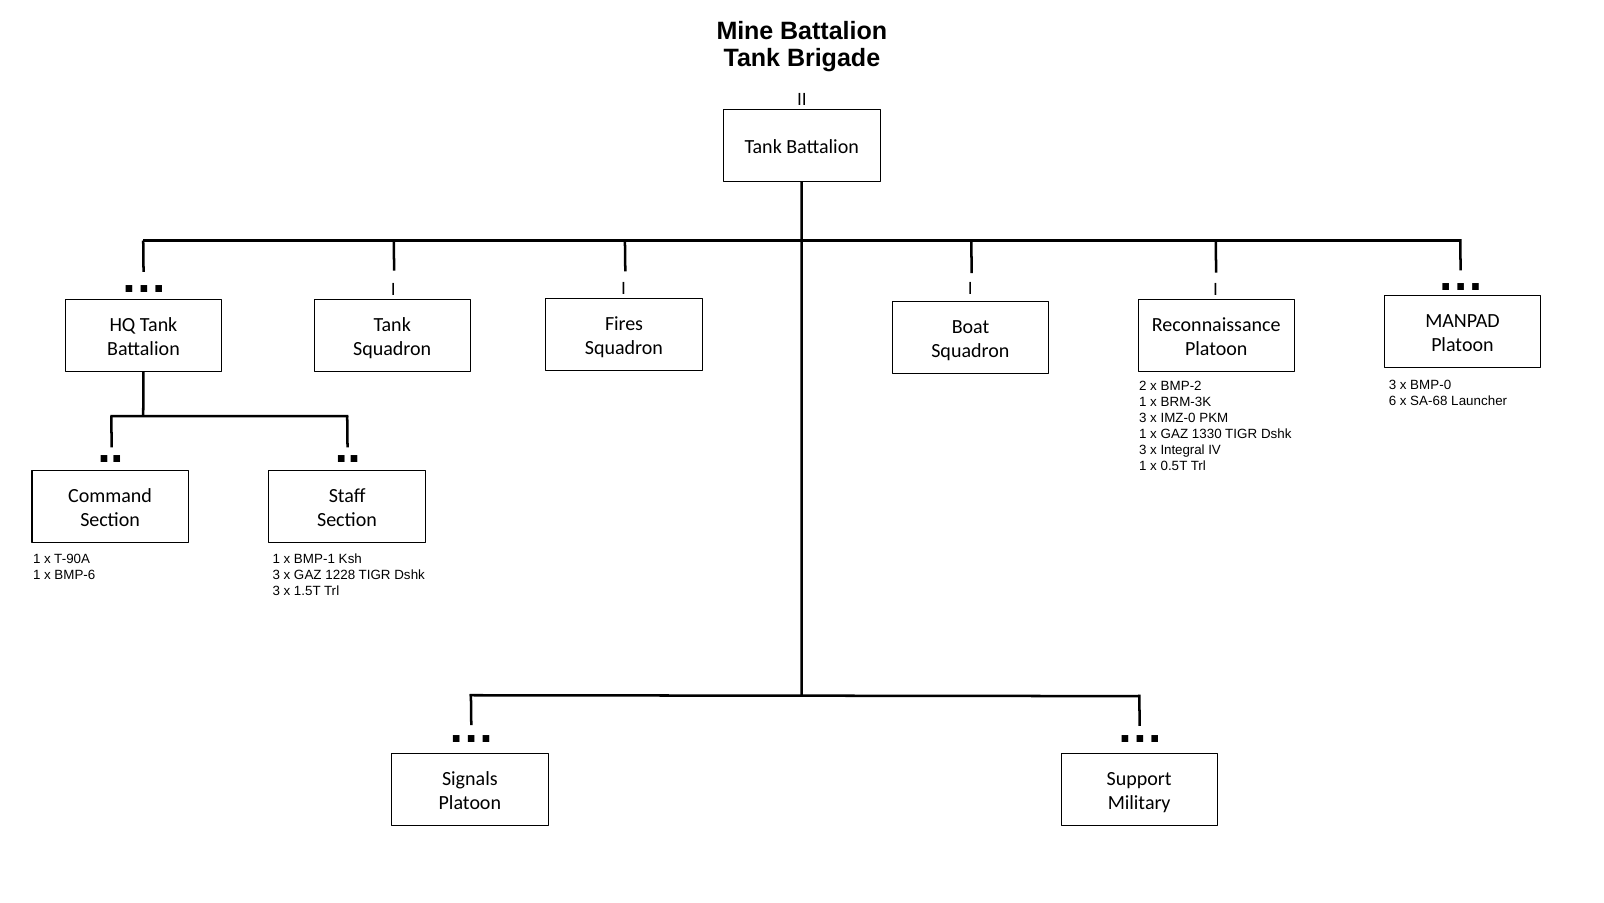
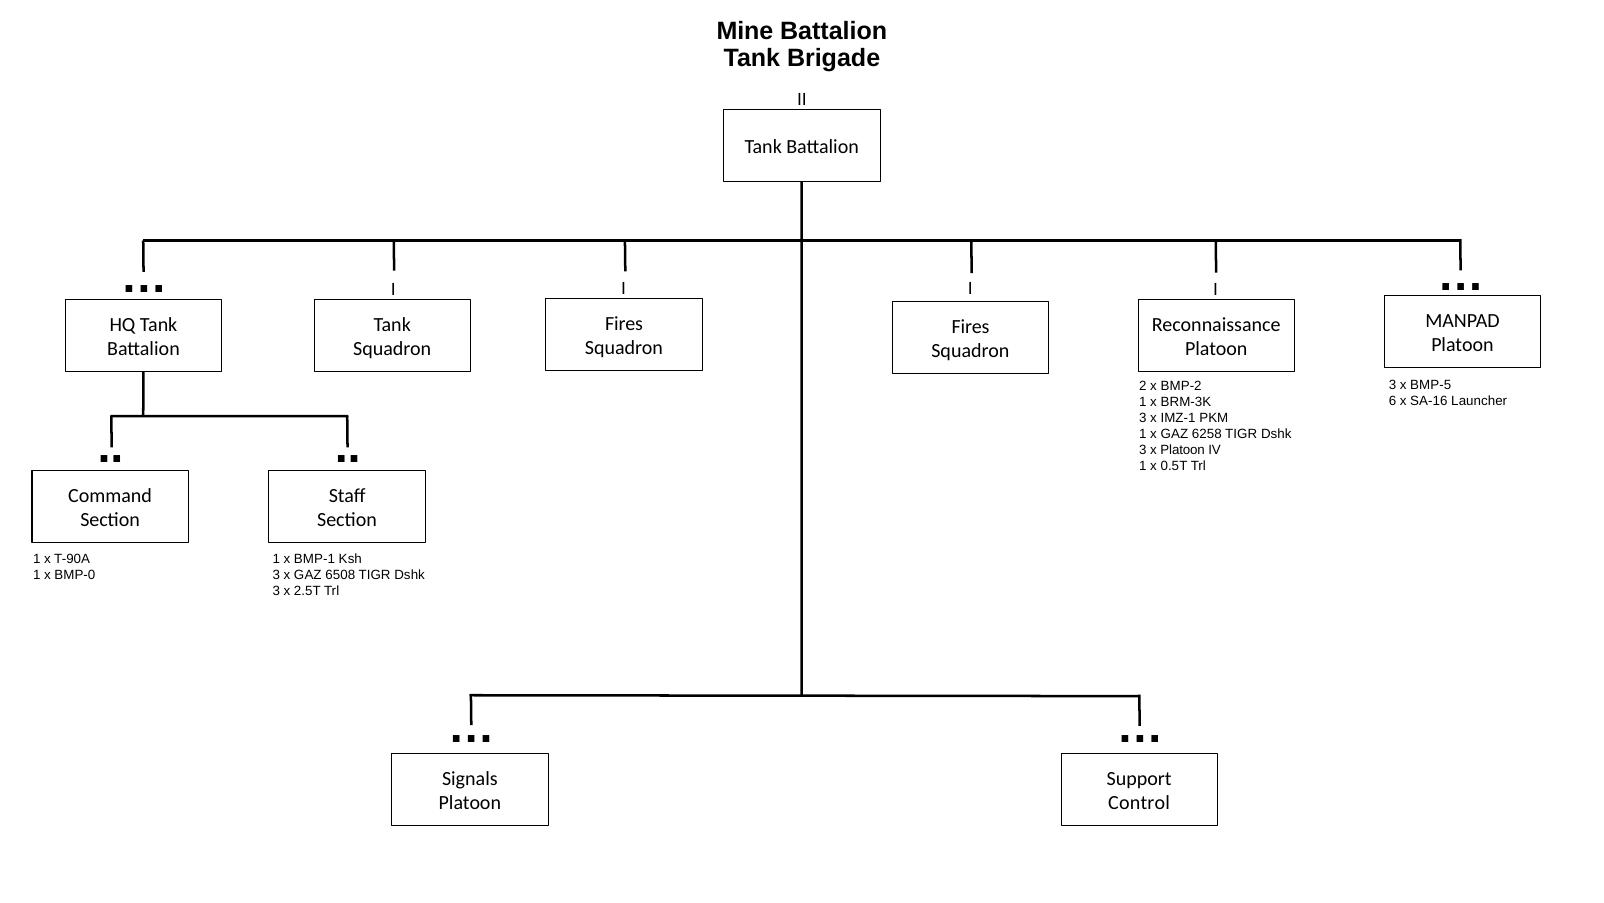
Boat at (971, 327): Boat -> Fires
BMP-0: BMP-0 -> BMP-5
SA-68: SA-68 -> SA-16
IMZ-0: IMZ-0 -> IMZ-1
1330: 1330 -> 6258
x Integral: Integral -> Platoon
BMP-6: BMP-6 -> BMP-0
1228: 1228 -> 6508
1.5T: 1.5T -> 2.5T
Military: Military -> Control
